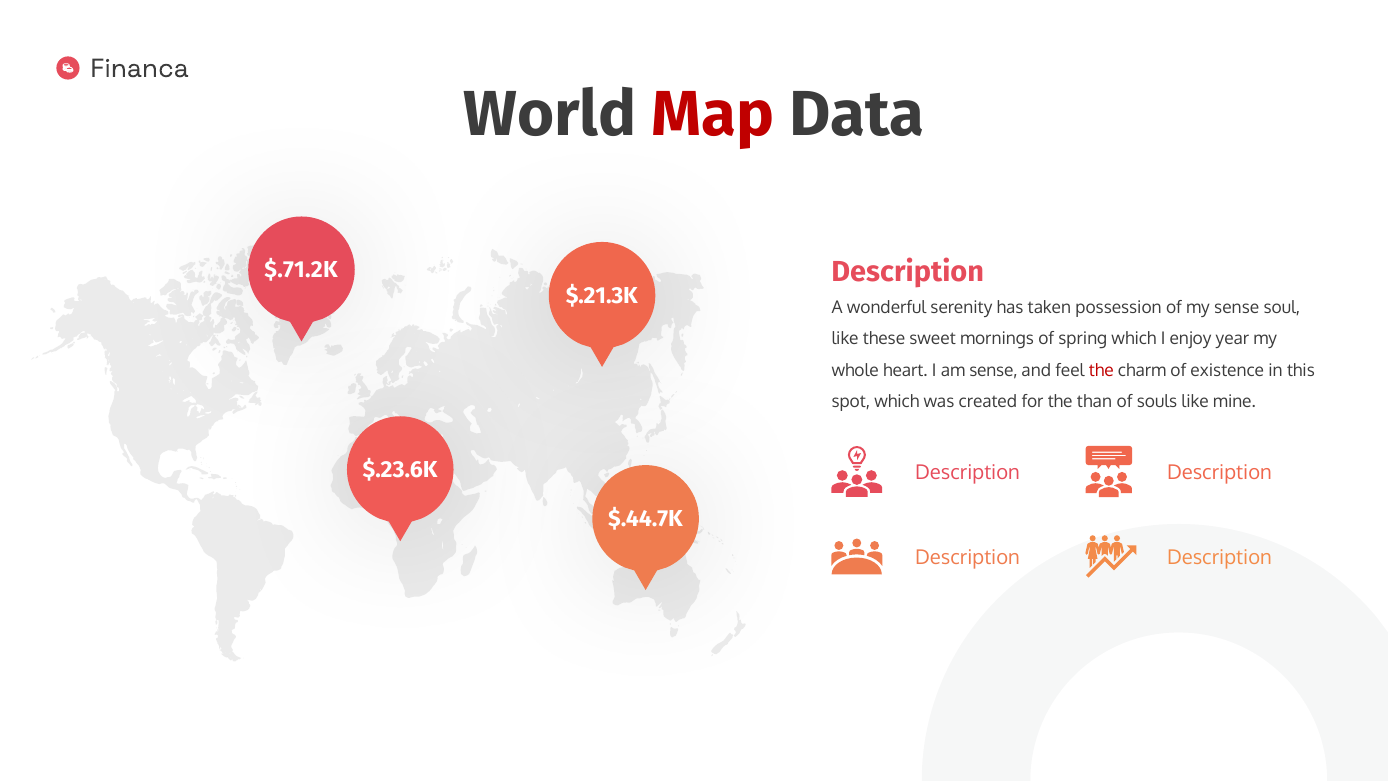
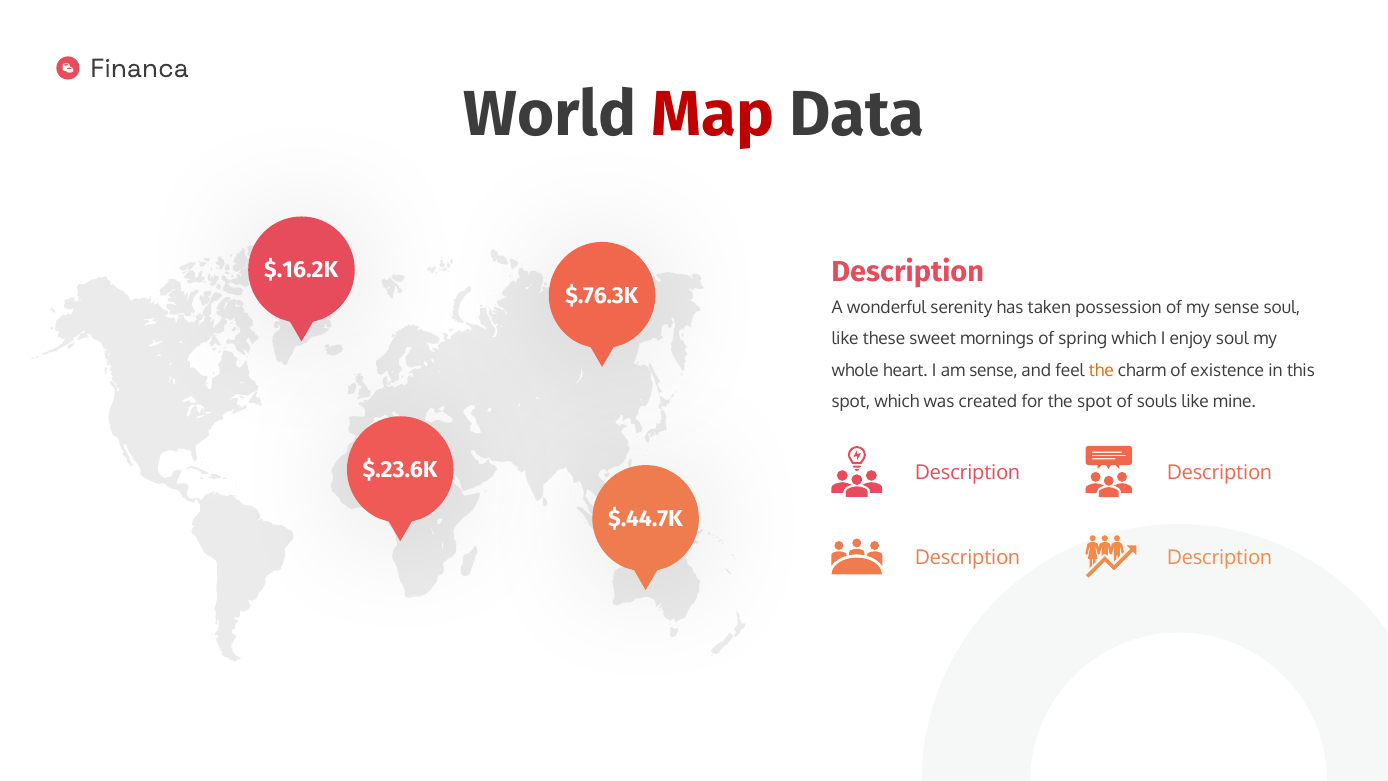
$.71.2K: $.71.2K -> $.16.2K
$.21.3K: $.21.3K -> $.76.3K
enjoy year: year -> soul
the at (1101, 370) colour: red -> orange
the than: than -> spot
